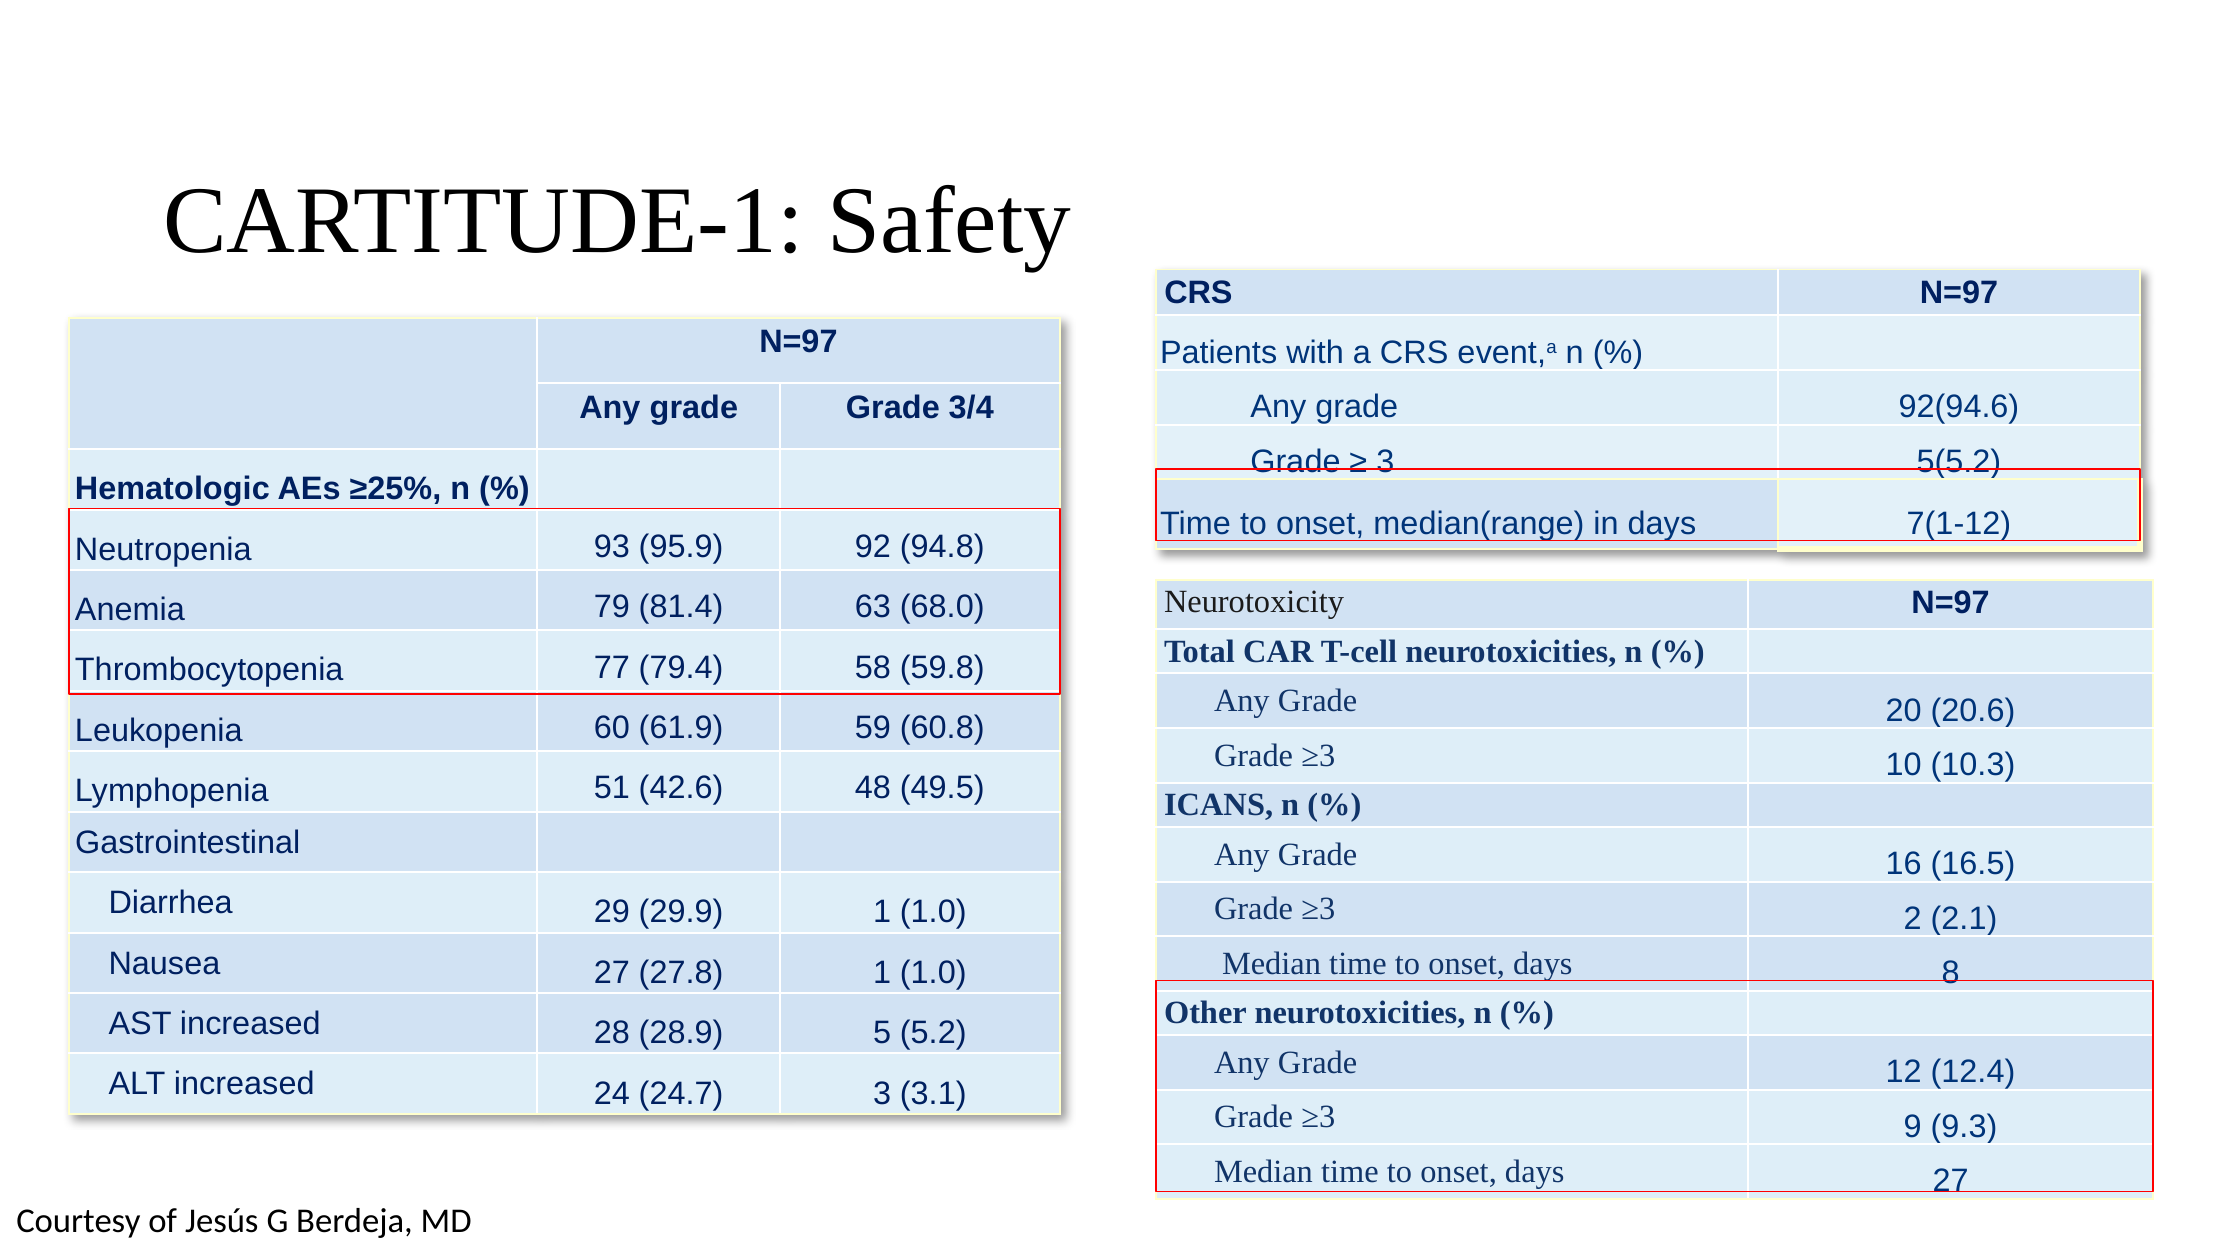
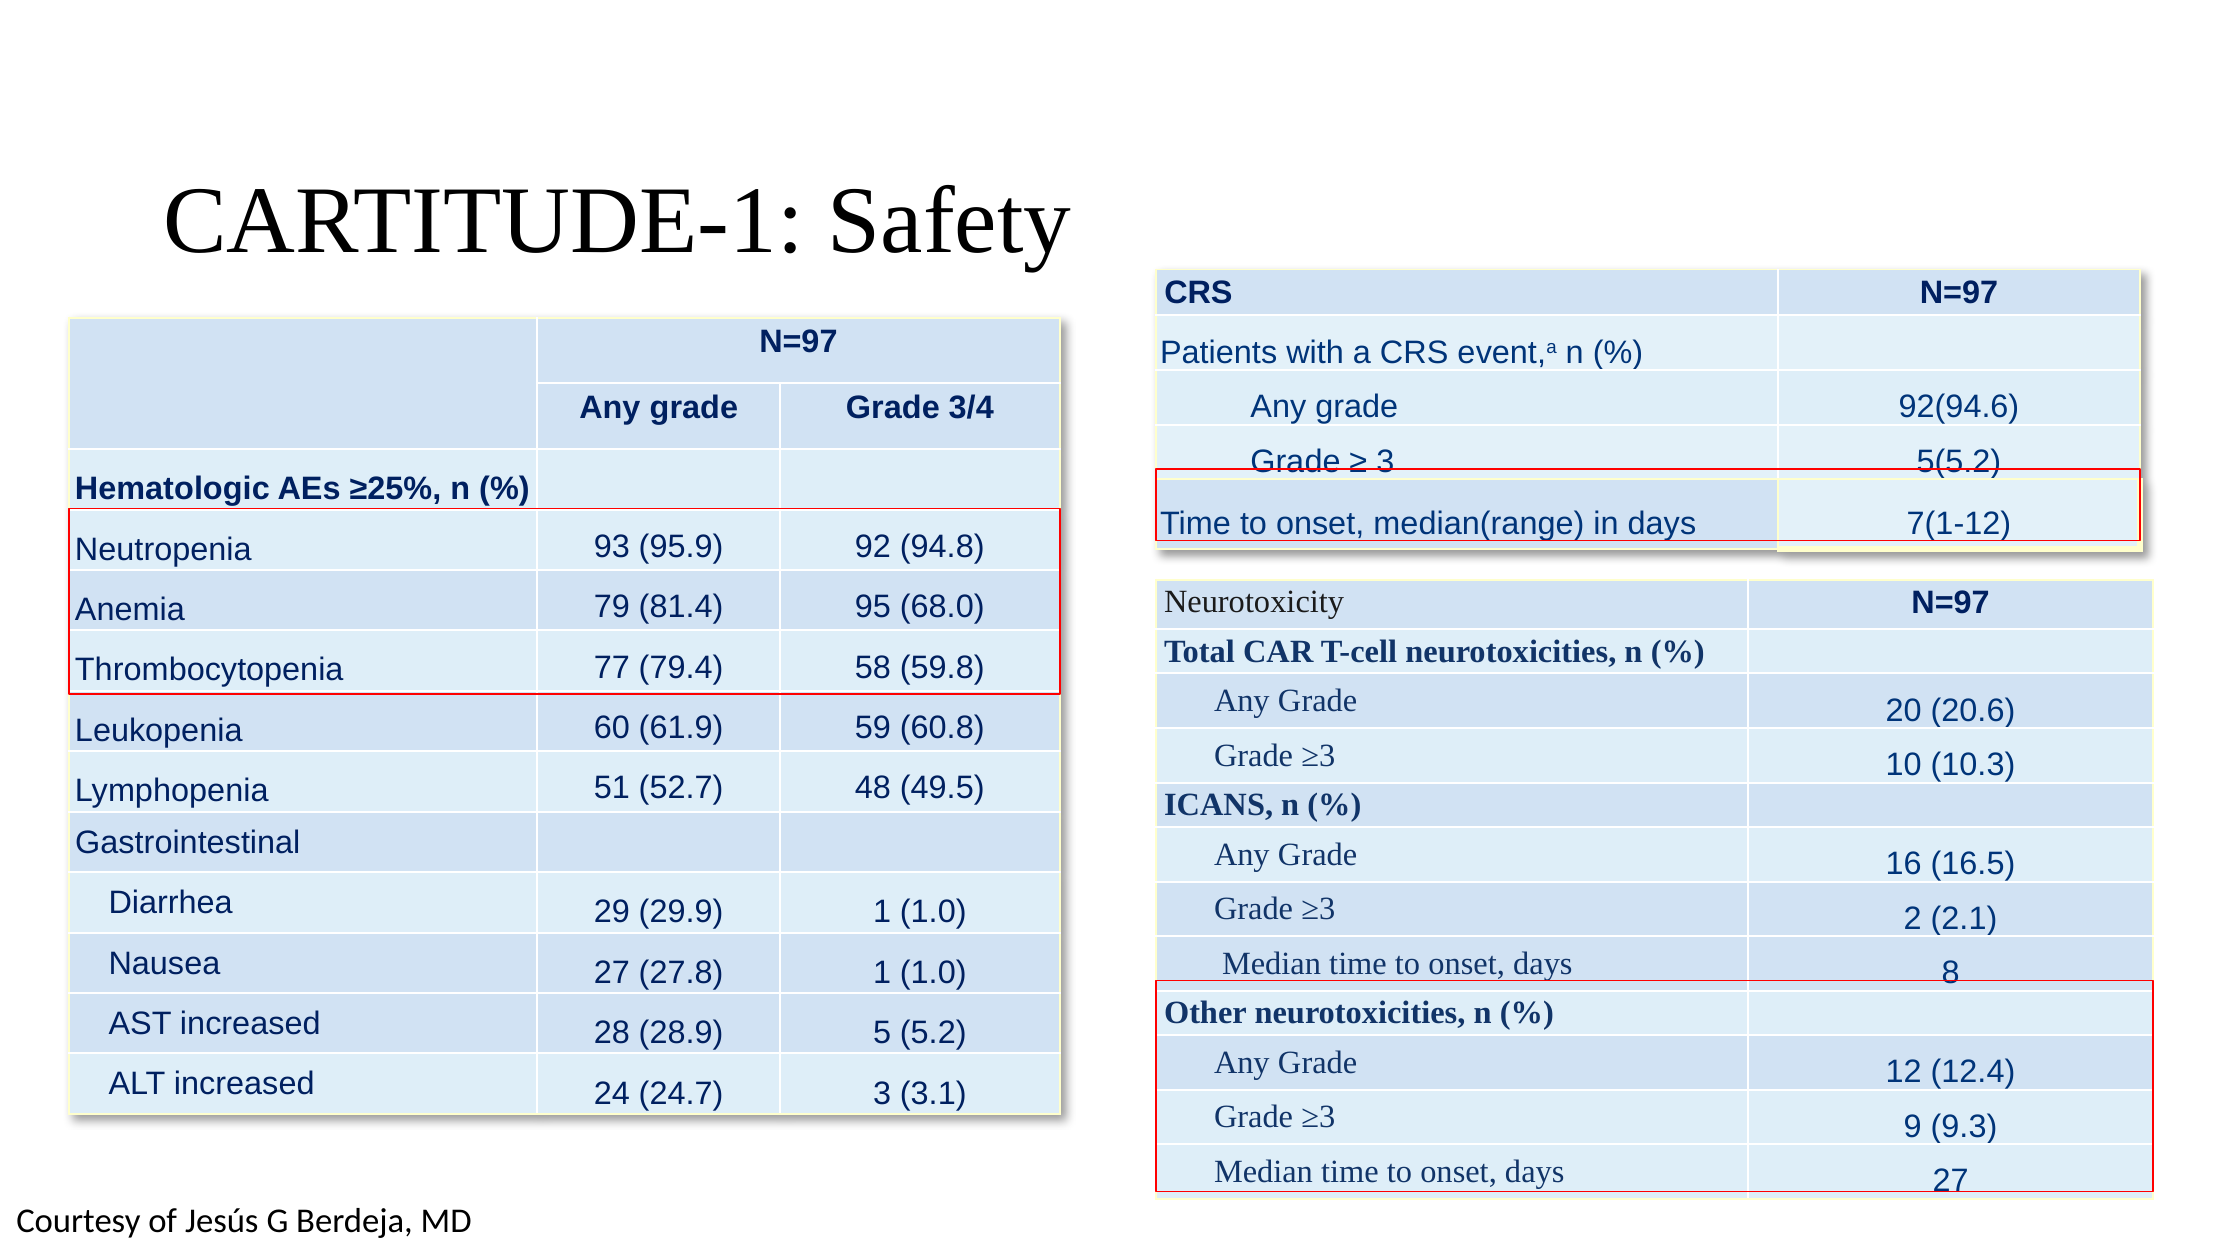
63: 63 -> 95
42.6: 42.6 -> 52.7
